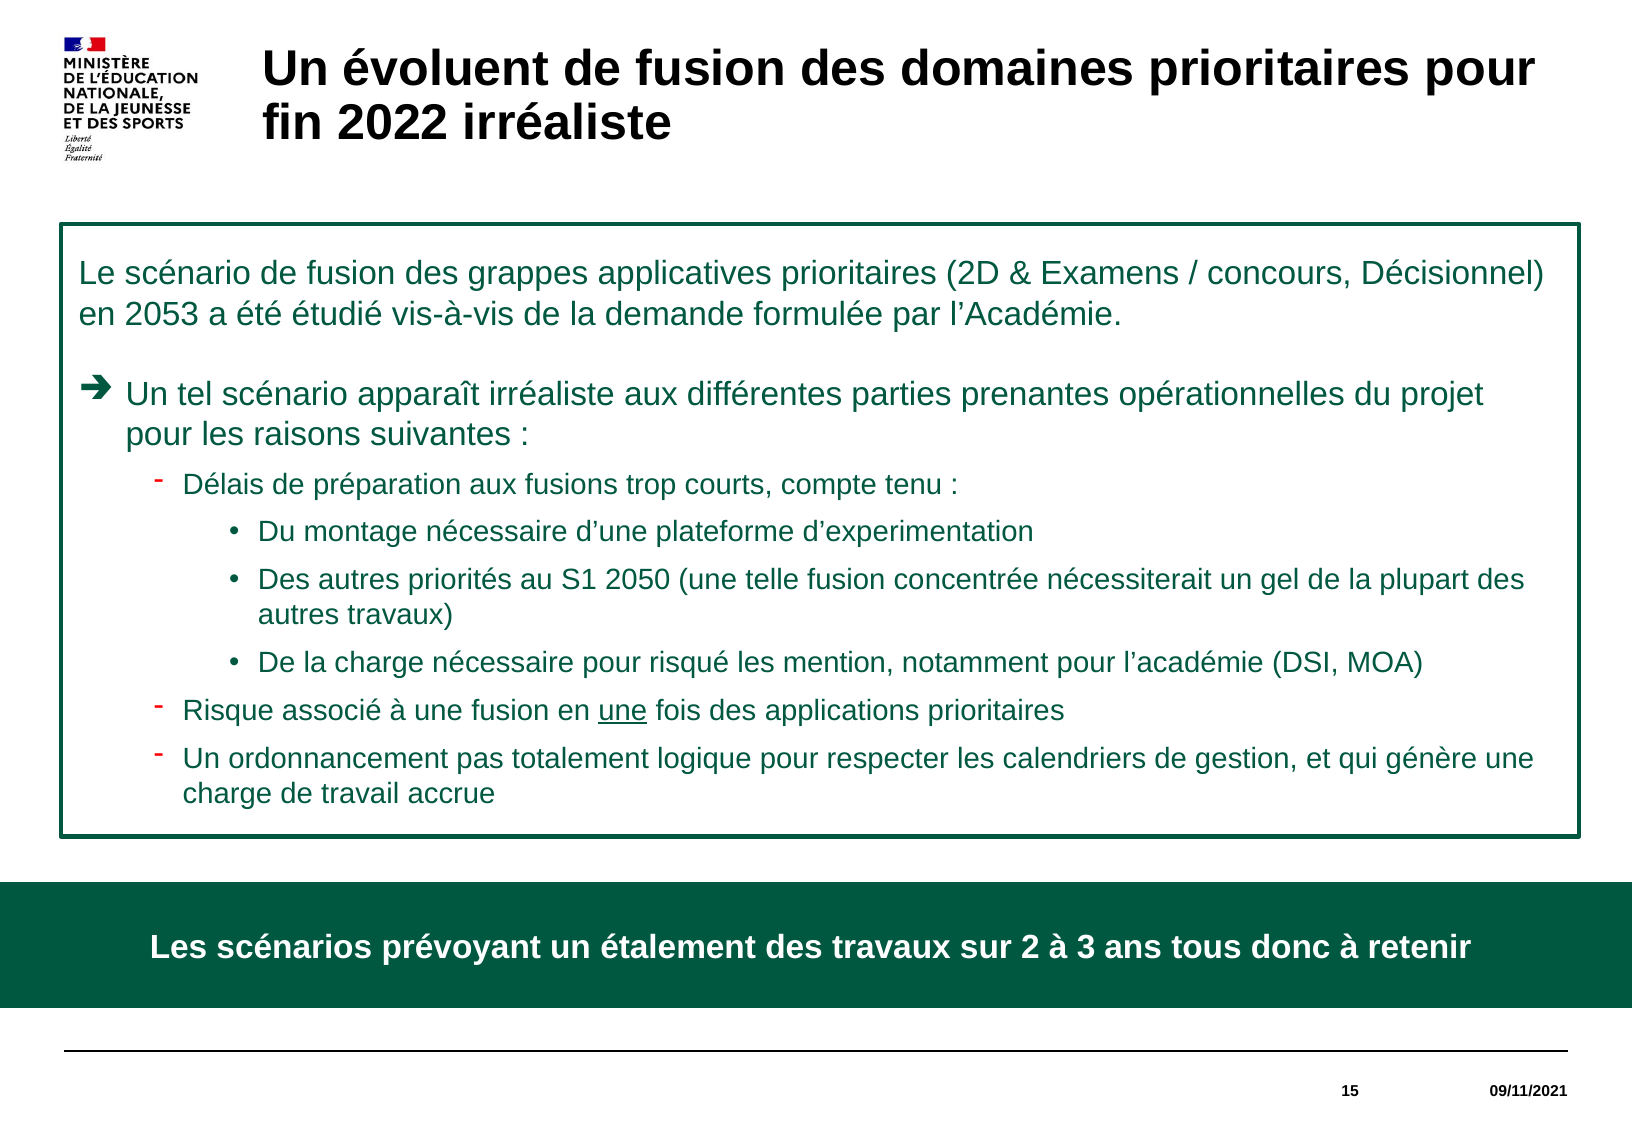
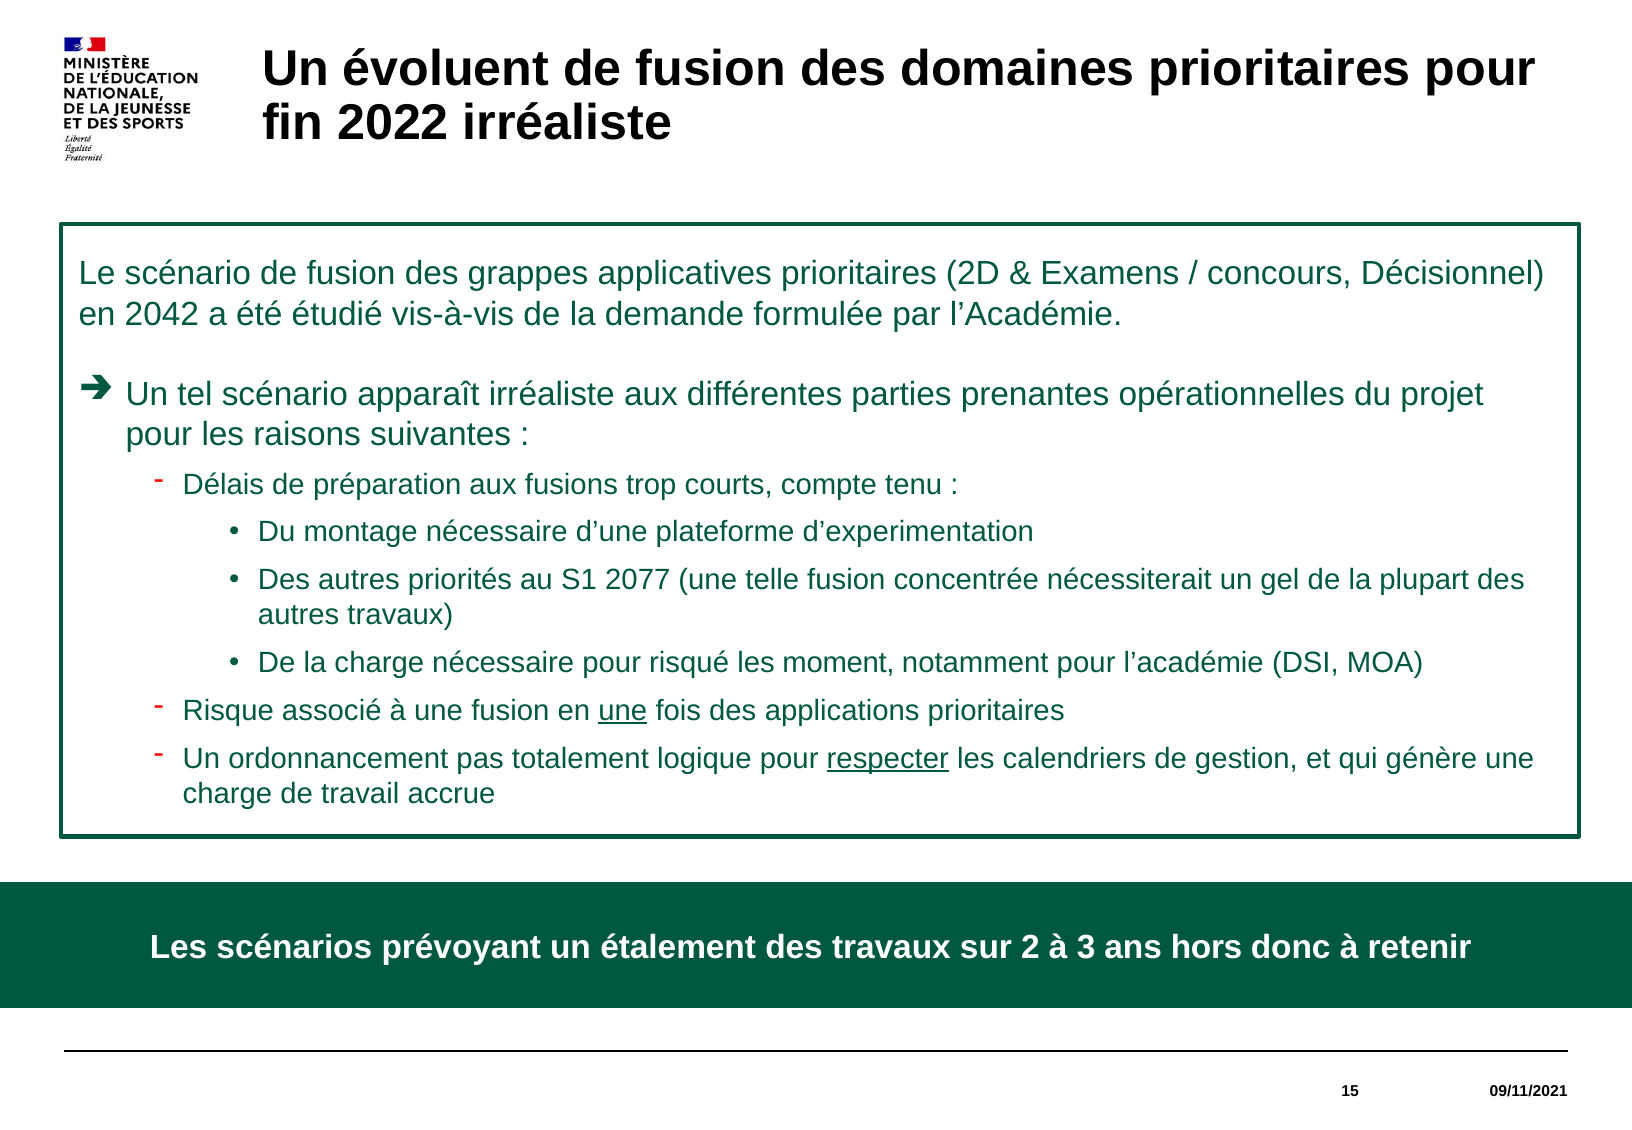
2053: 2053 -> 2042
2050: 2050 -> 2077
mention: mention -> moment
respecter underline: none -> present
tous: tous -> hors
